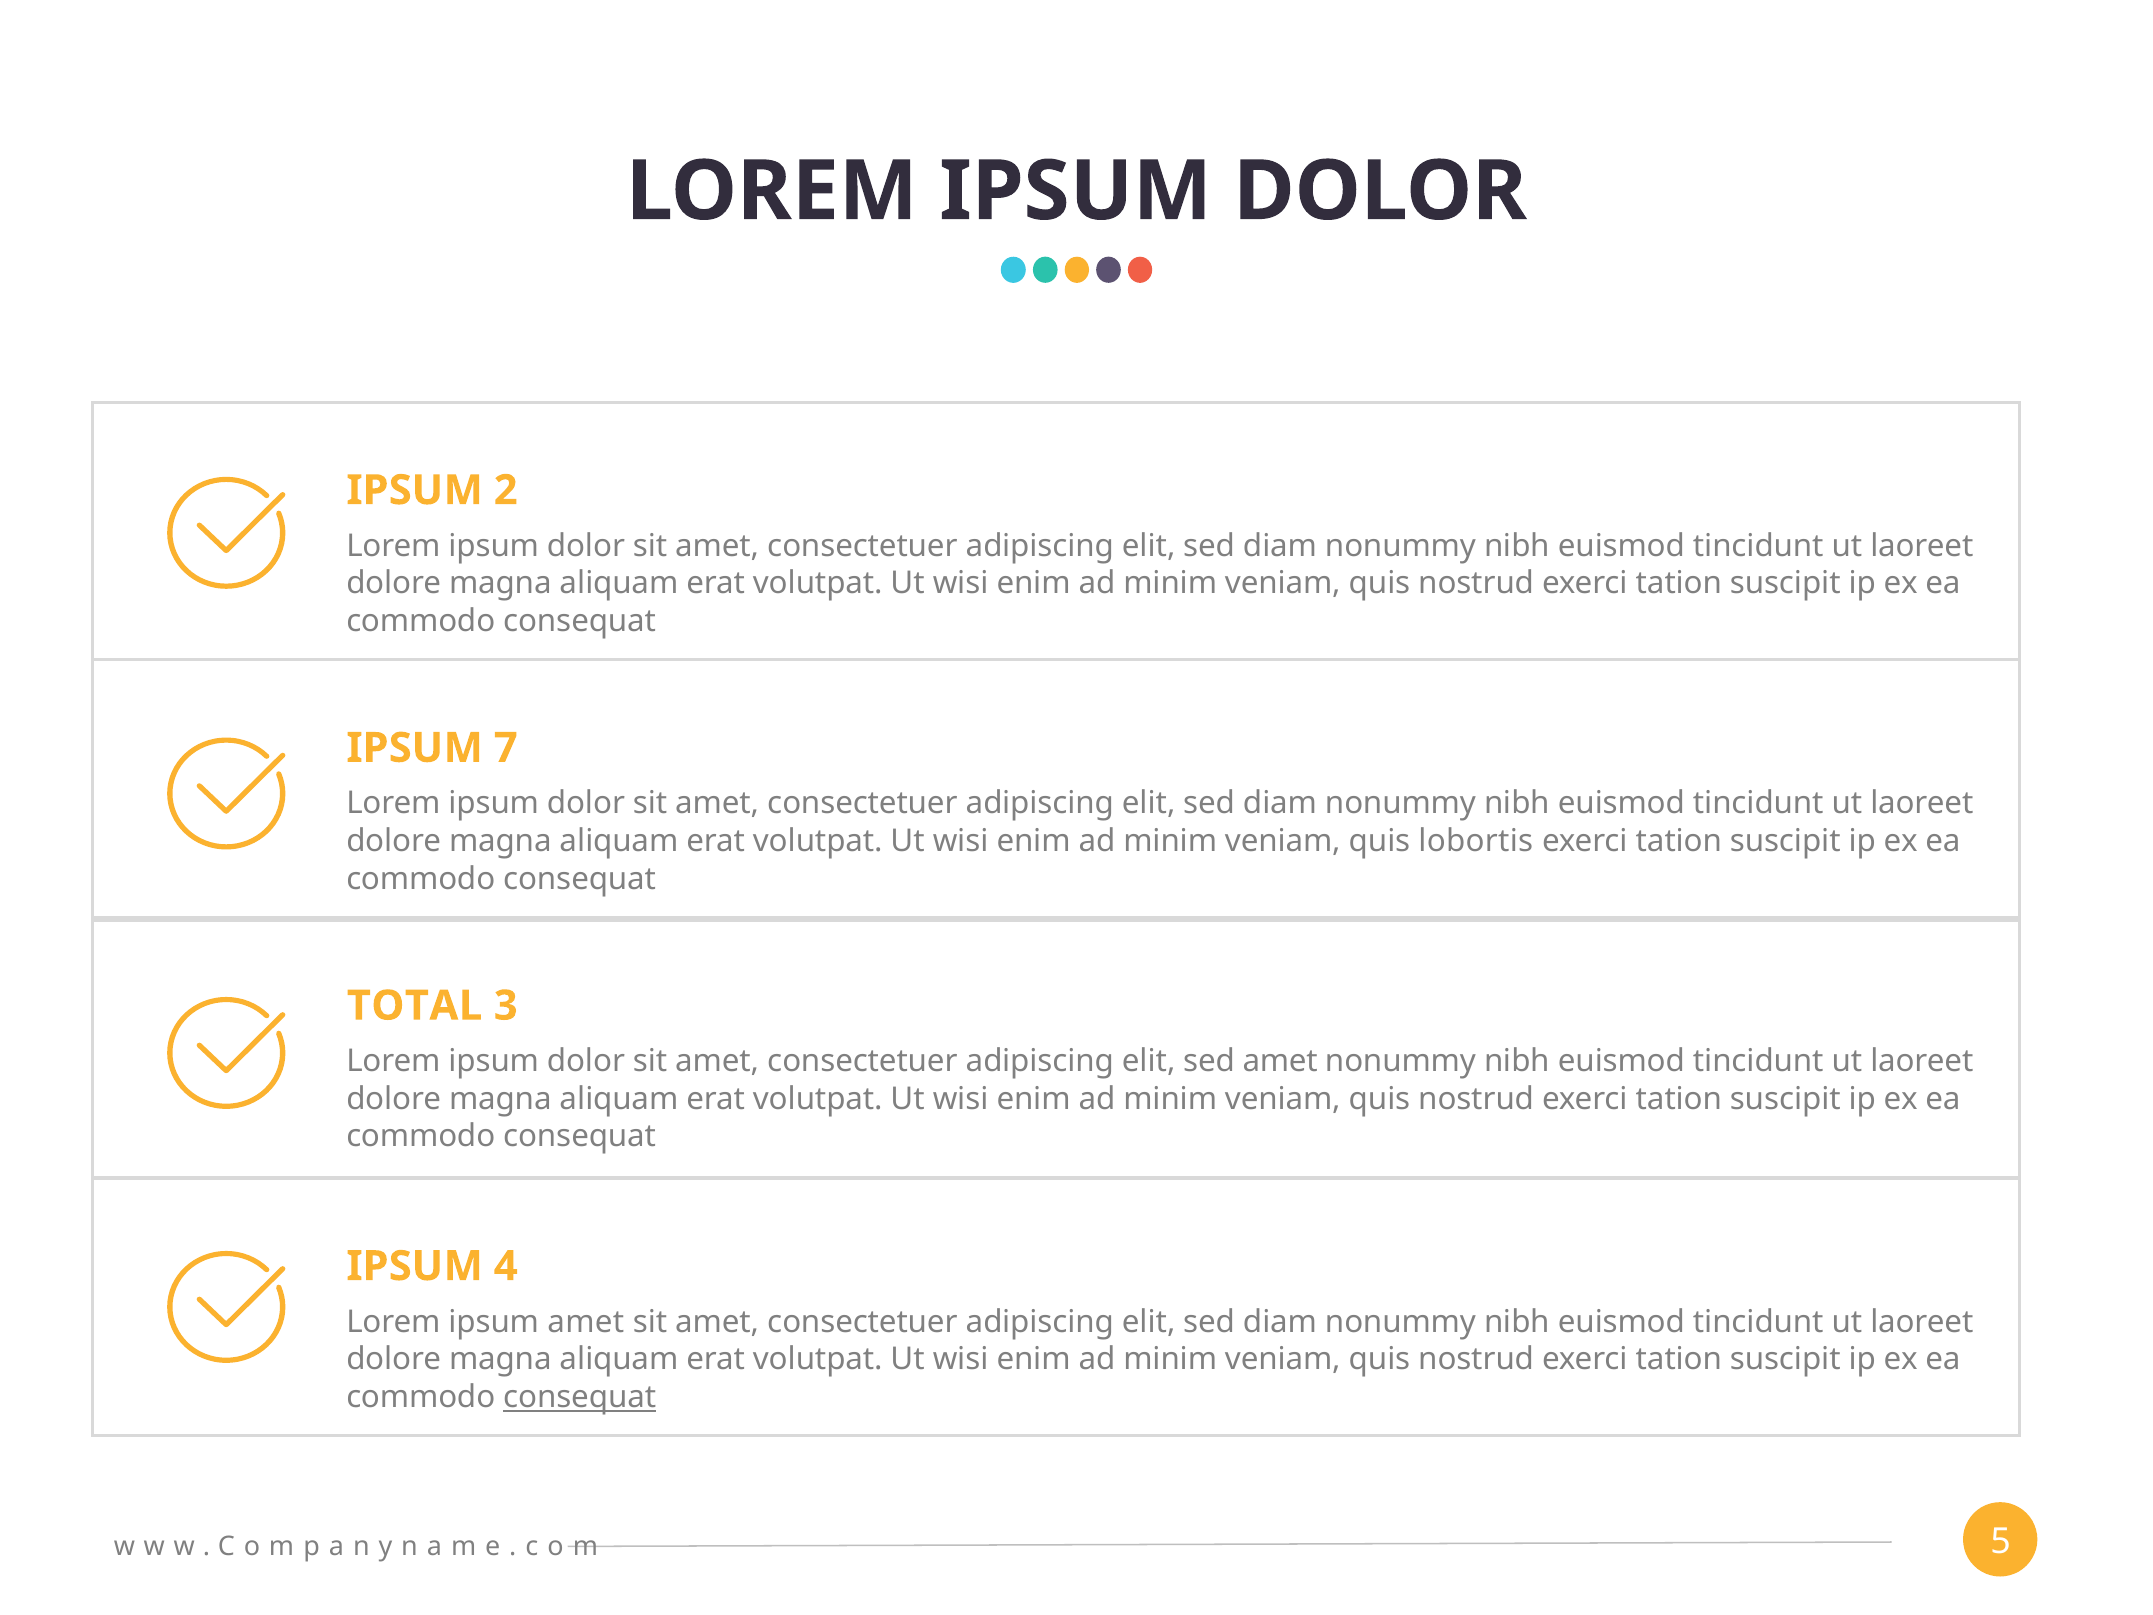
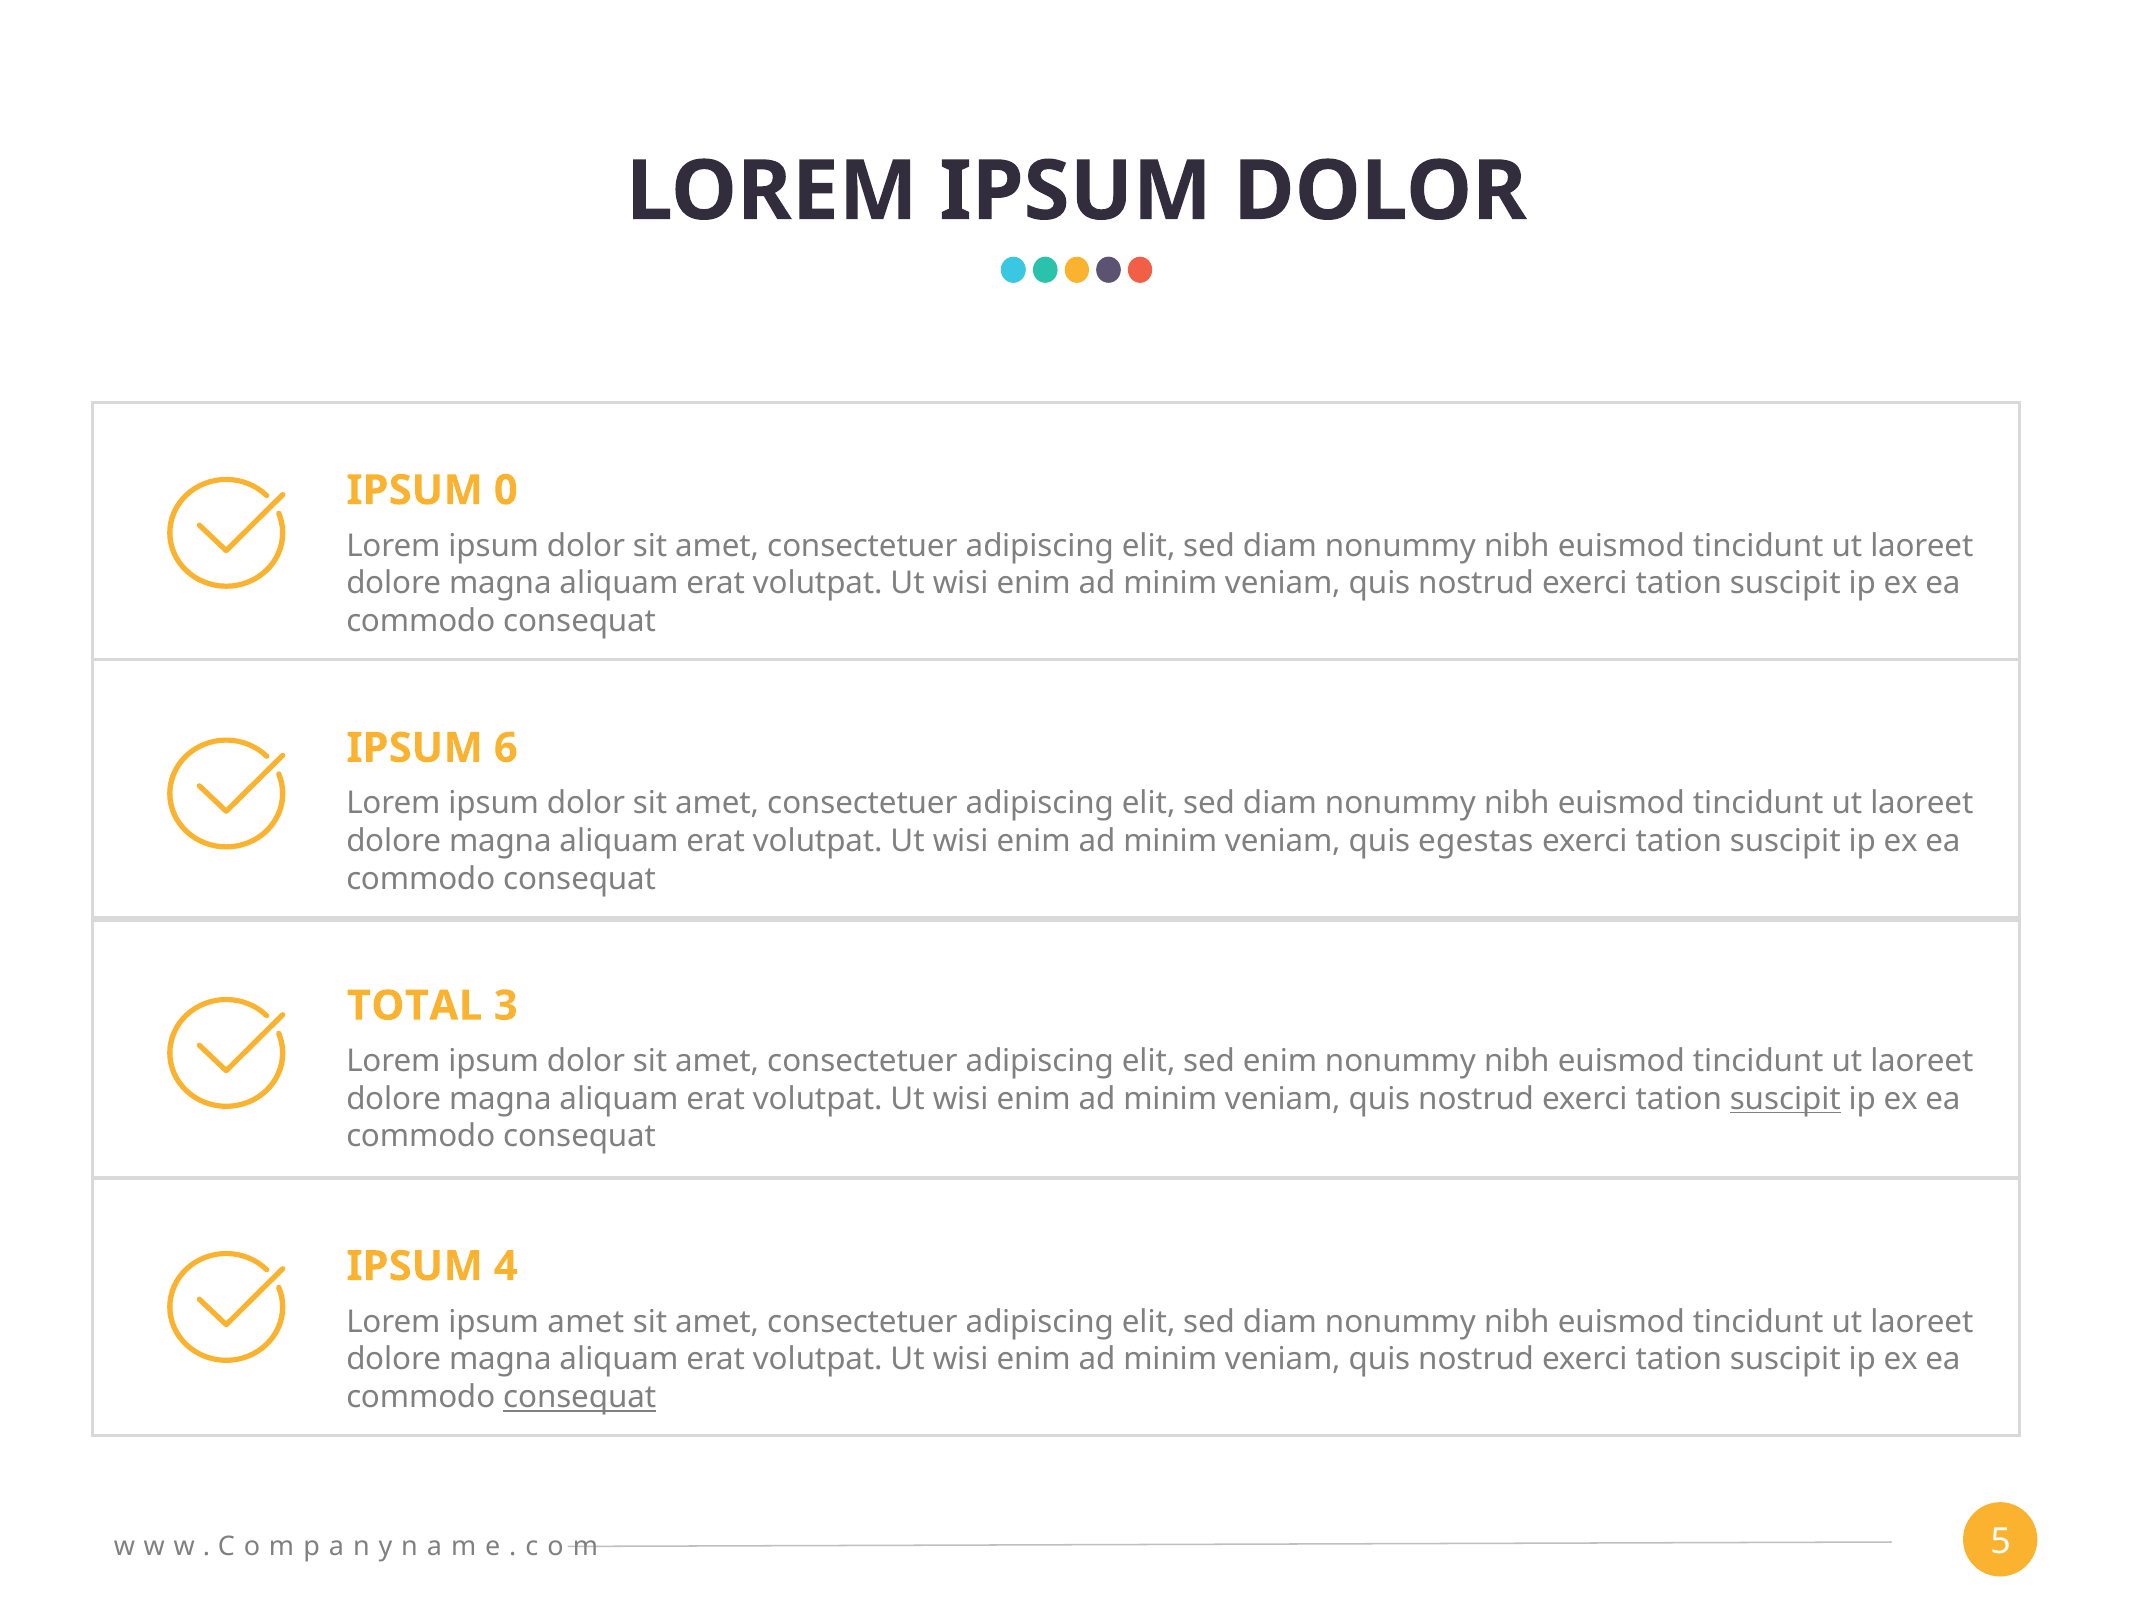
2: 2 -> 0
7: 7 -> 6
lobortis: lobortis -> egestas
sed amet: amet -> enim
suscipit at (1785, 1099) underline: none -> present
